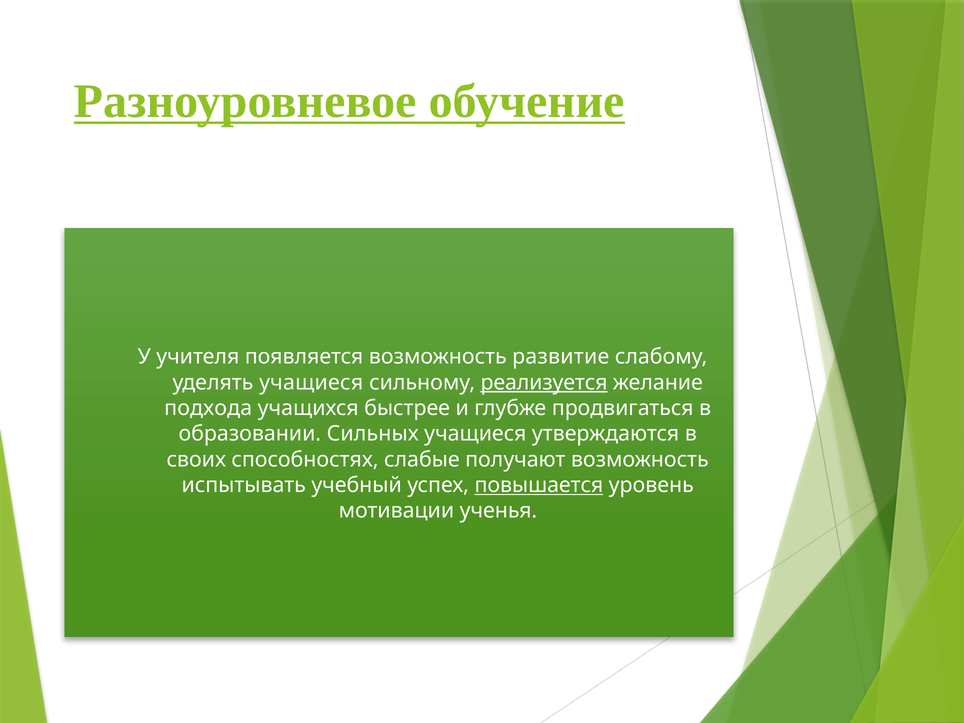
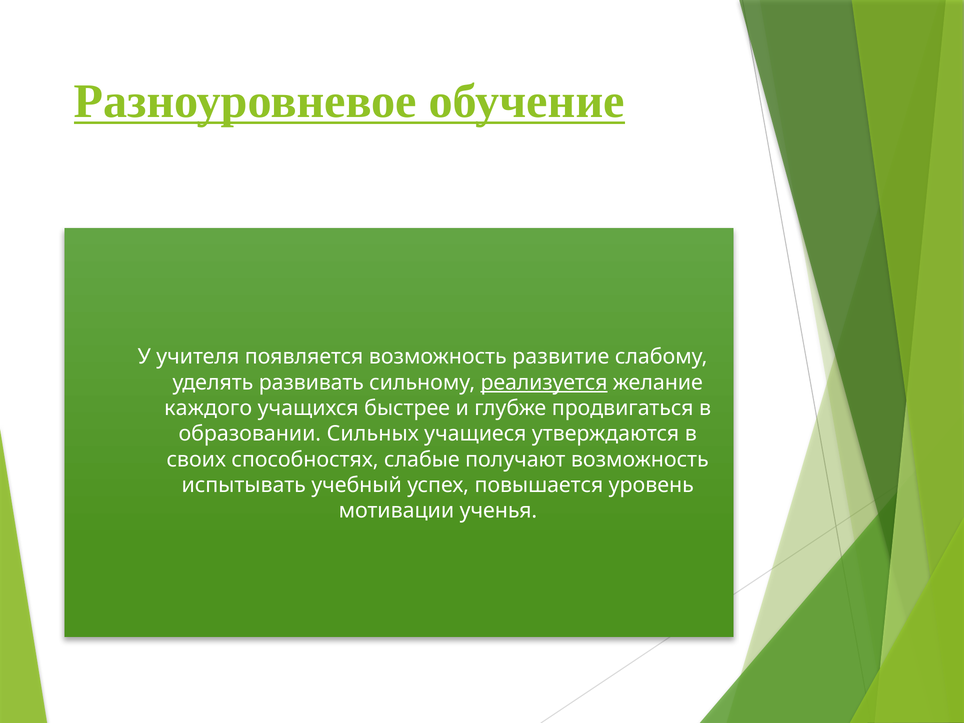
уделять учащиеся: учащиеся -> развивать
подхода: подхода -> каждого
повышается underline: present -> none
